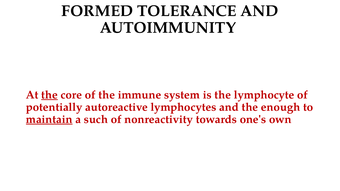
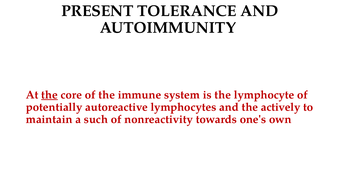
FORMED: FORMED -> PRESENT
enough: enough -> actively
maintain underline: present -> none
